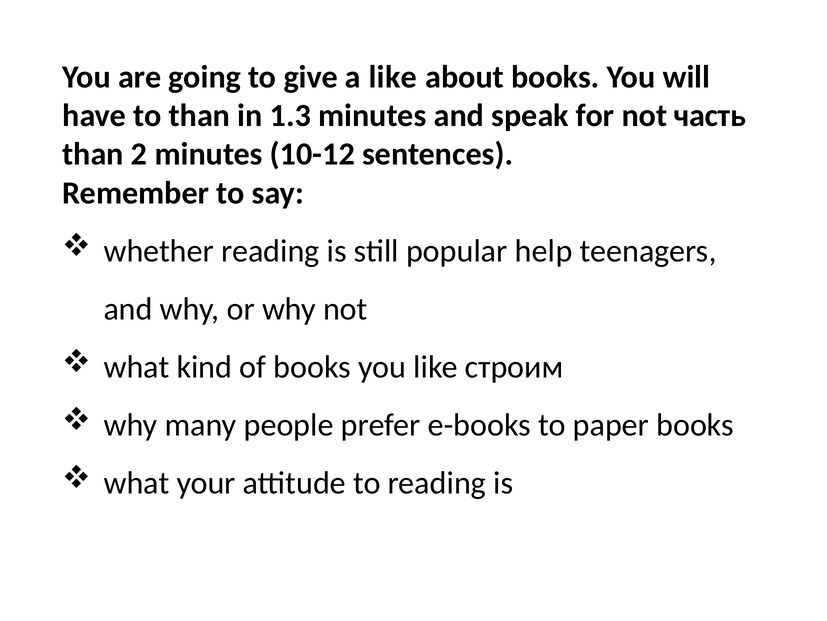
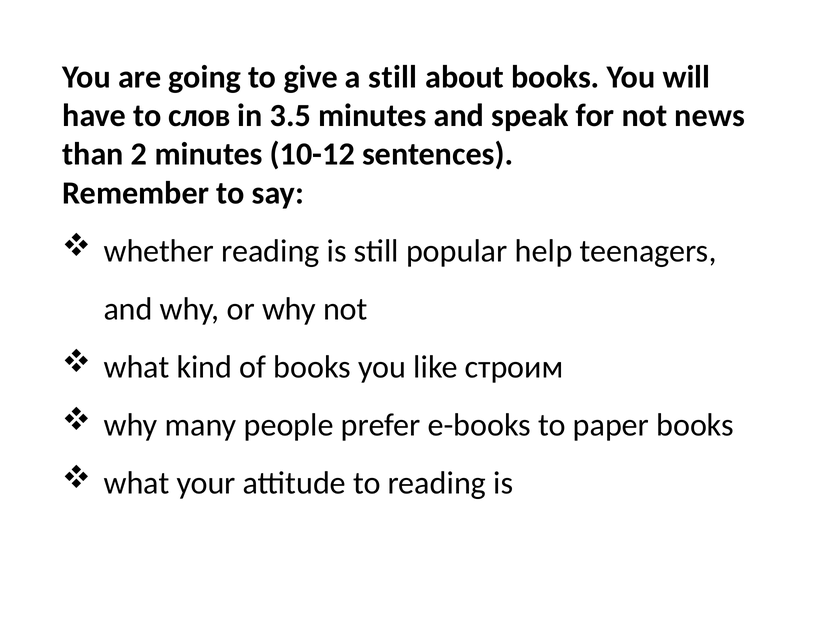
a like: like -> still
to than: than -> слов
1.3: 1.3 -> 3.5
часть: часть -> news
